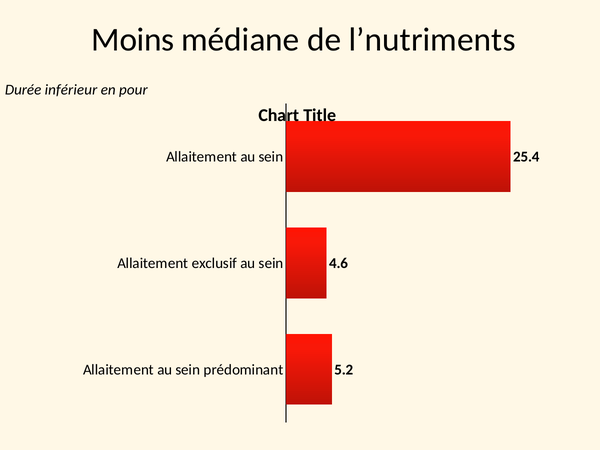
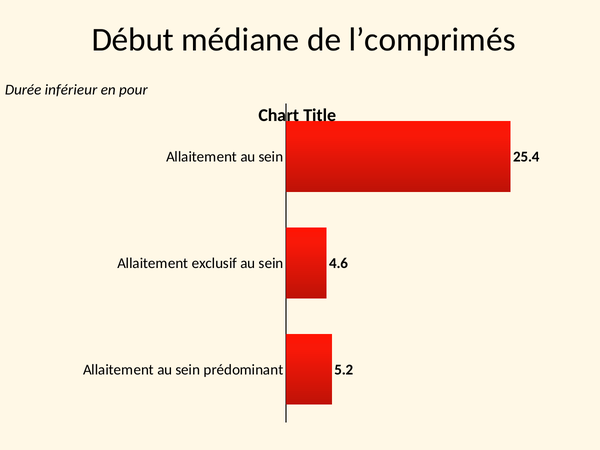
Moins: Moins -> Début
l’nutriments: l’nutriments -> l’comprimés
